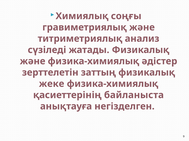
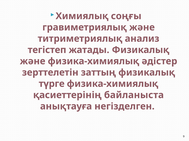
сүзіледі: сүзіледі -> тегістеп
жеке: жеке -> түрге
